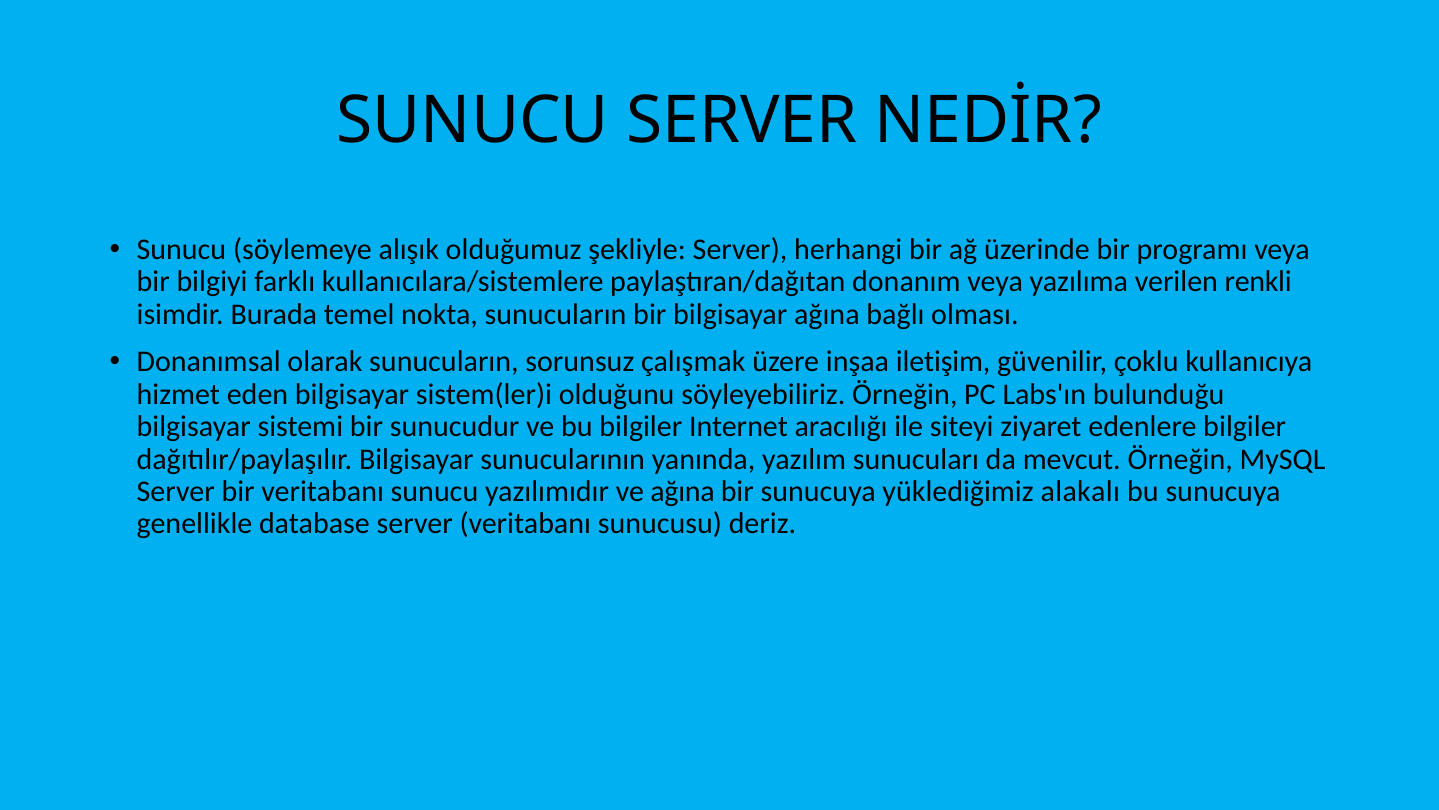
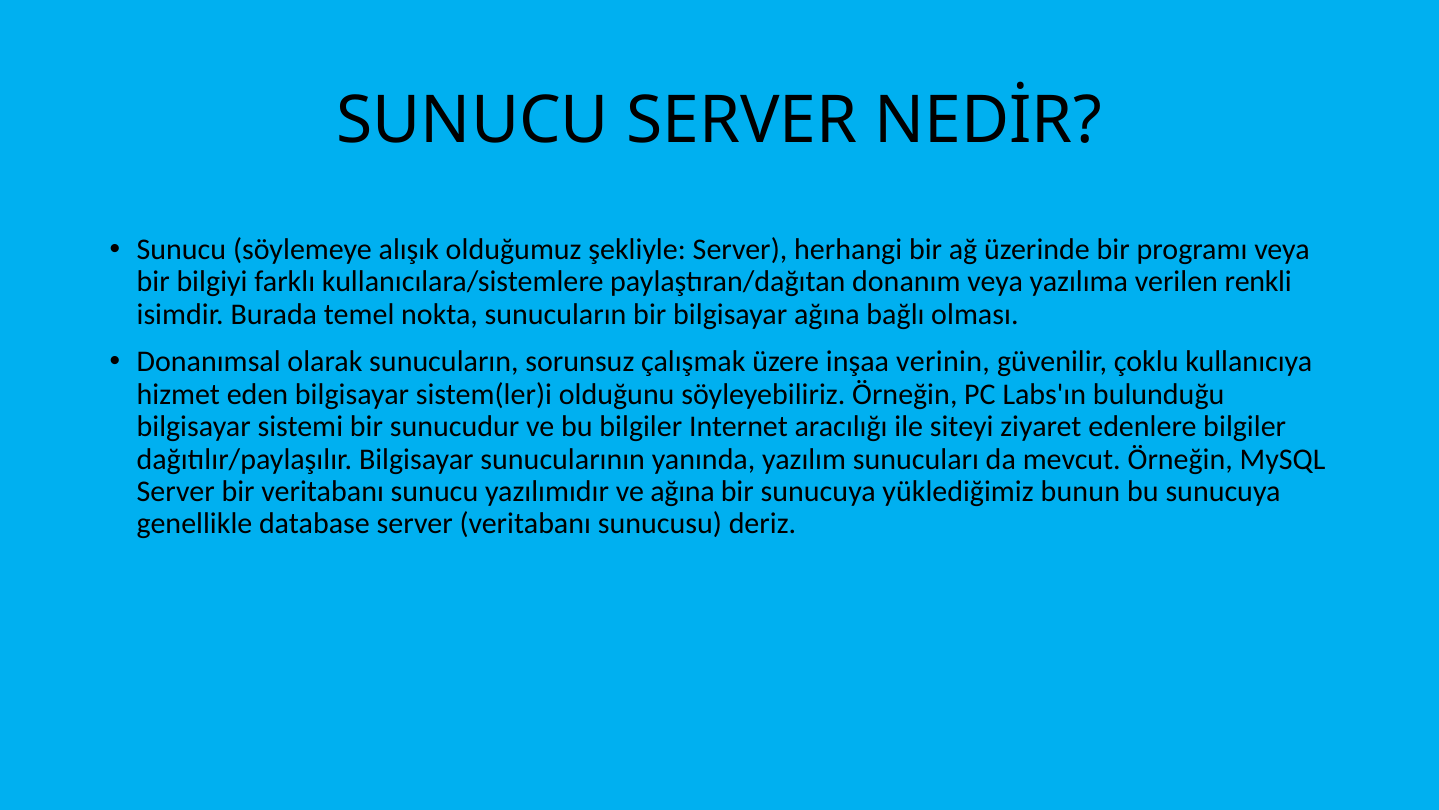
iletişim: iletişim -> verinin
alakalı: alakalı -> bunun
